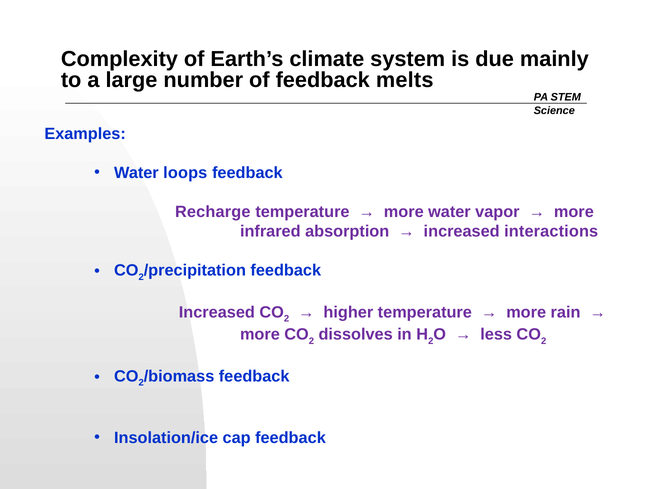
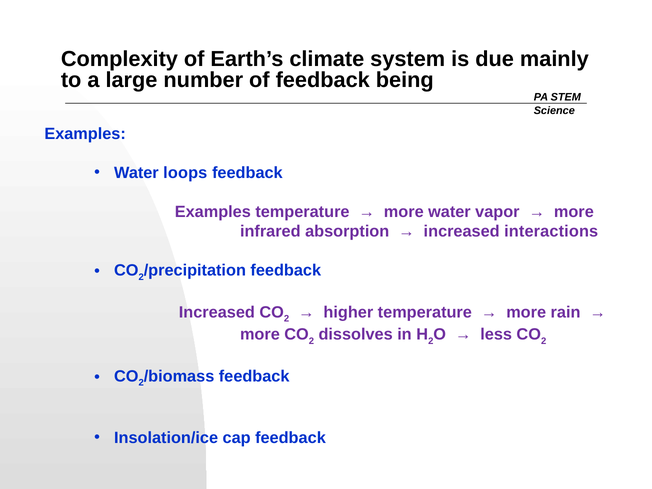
melts: melts -> being
Recharge at (213, 212): Recharge -> Examples
